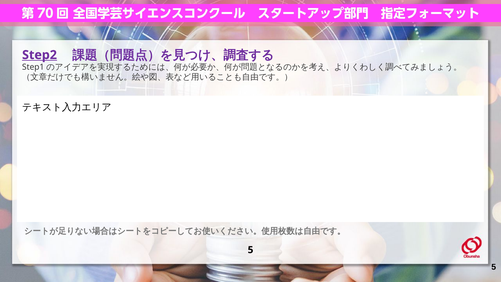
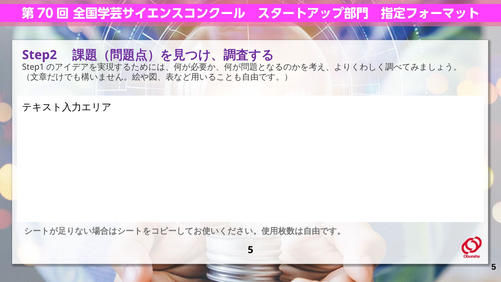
Step2 underline: present -> none
